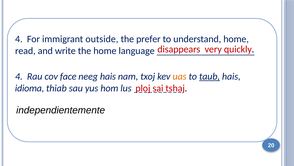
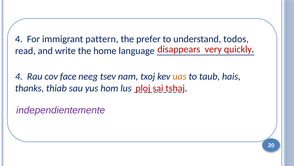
outside: outside -> pattern
understand home: home -> todos
neeg hais: hais -> tsev
taub underline: present -> none
idioma at (30, 88): idioma -> thanks
independientemente colour: black -> purple
